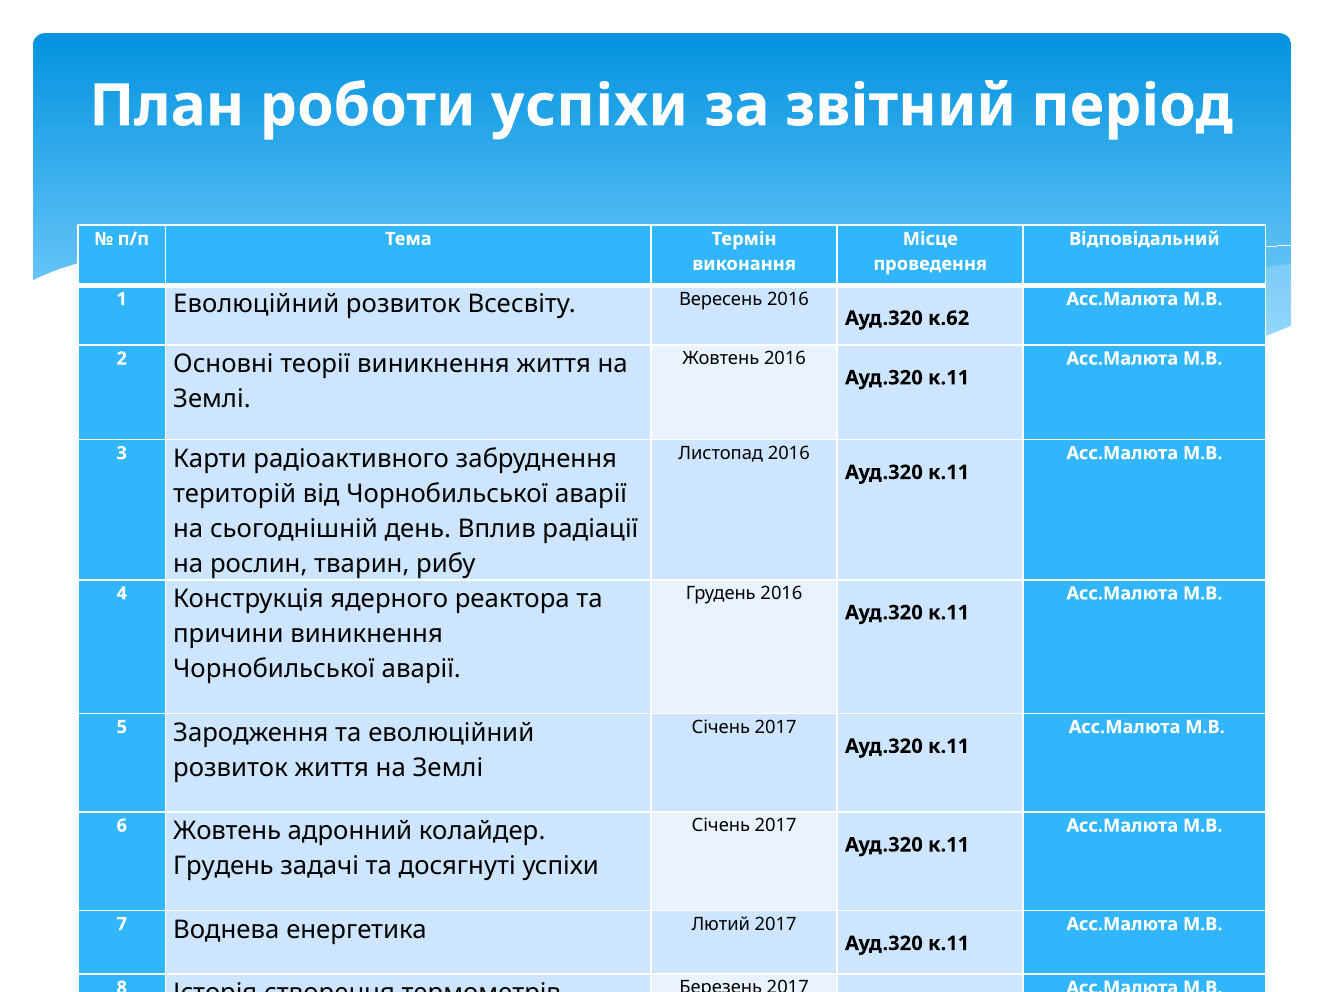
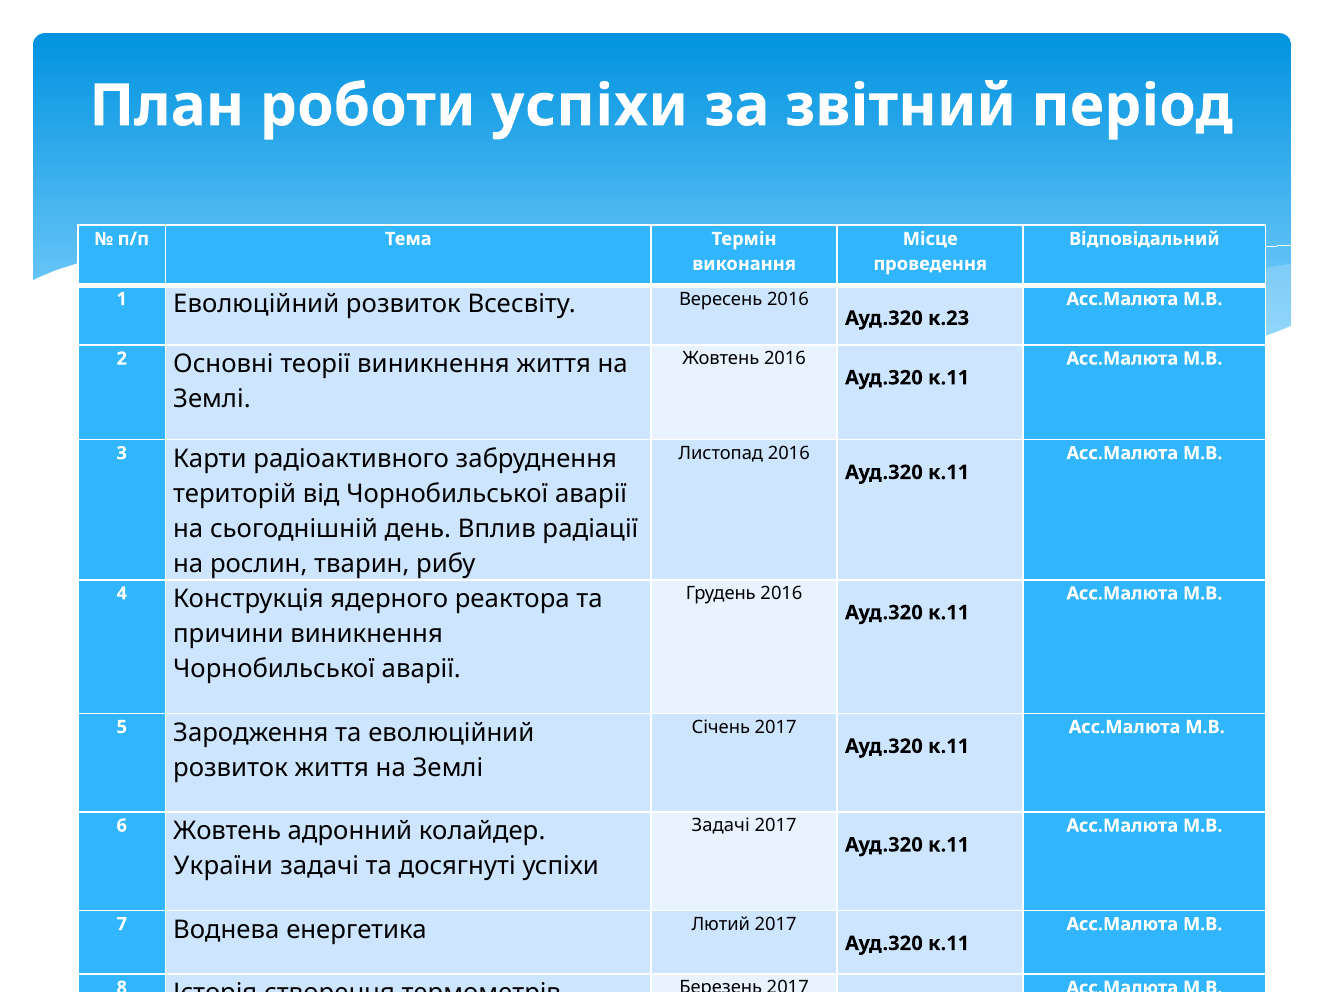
к.62: к.62 -> к.23
Січень at (721, 826): Січень -> Задачі
Грудень at (223, 866): Грудень -> України
